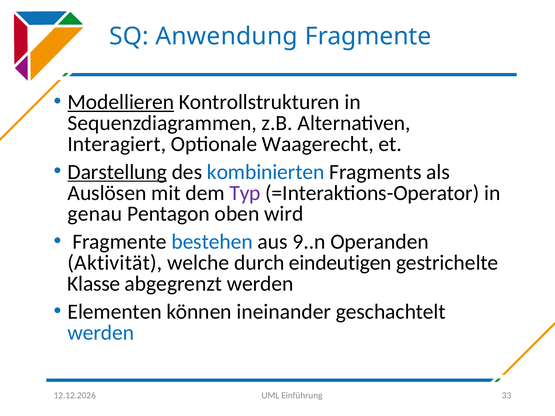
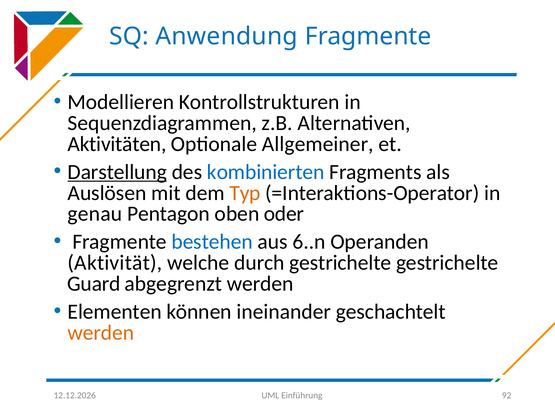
Modellieren underline: present -> none
Interagiert: Interagiert -> Aktivitäten
Waagerecht: Waagerecht -> Allgemeiner
Typ colour: purple -> orange
wird: wird -> oder
9..n: 9..n -> 6..n
durch eindeutigen: eindeutigen -> gestrichelte
Klasse: Klasse -> Guard
werden at (101, 333) colour: blue -> orange
33: 33 -> 92
